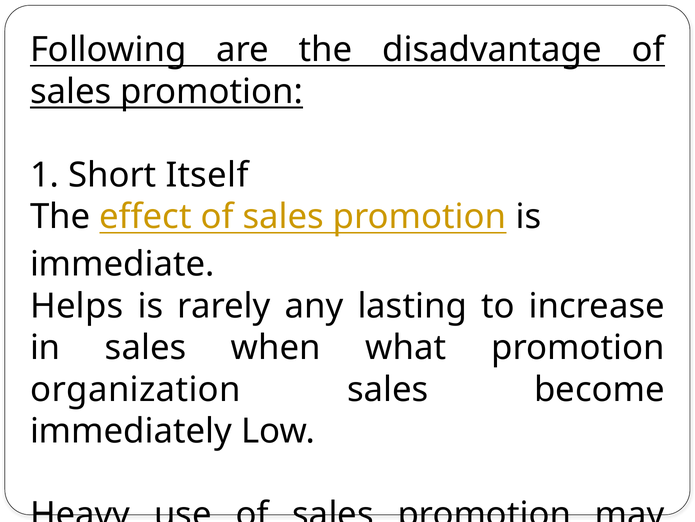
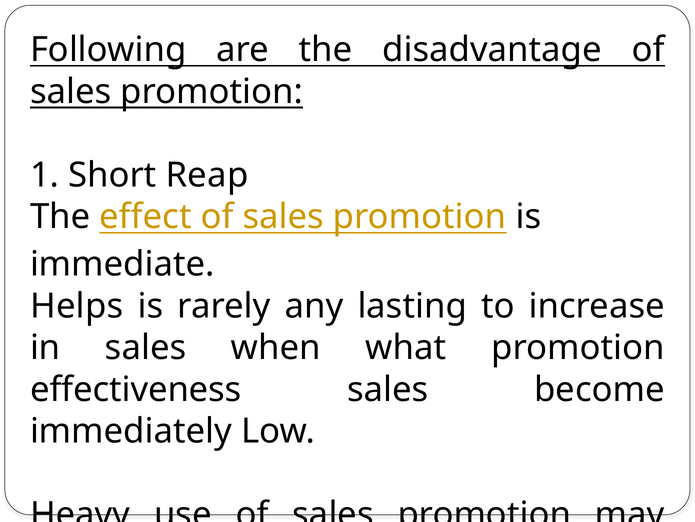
Itself: Itself -> Reap
organization: organization -> effectiveness
